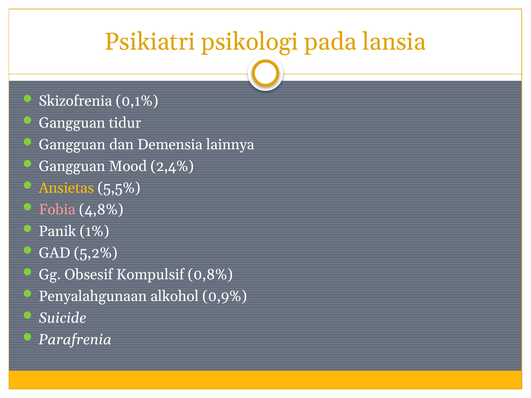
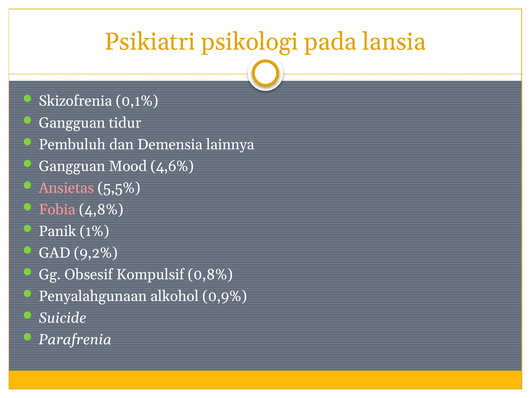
Gangguan at (72, 145): Gangguan -> Pembuluh
2,4%: 2,4% -> 4,6%
Ansietas colour: yellow -> pink
5,2%: 5,2% -> 9,2%
